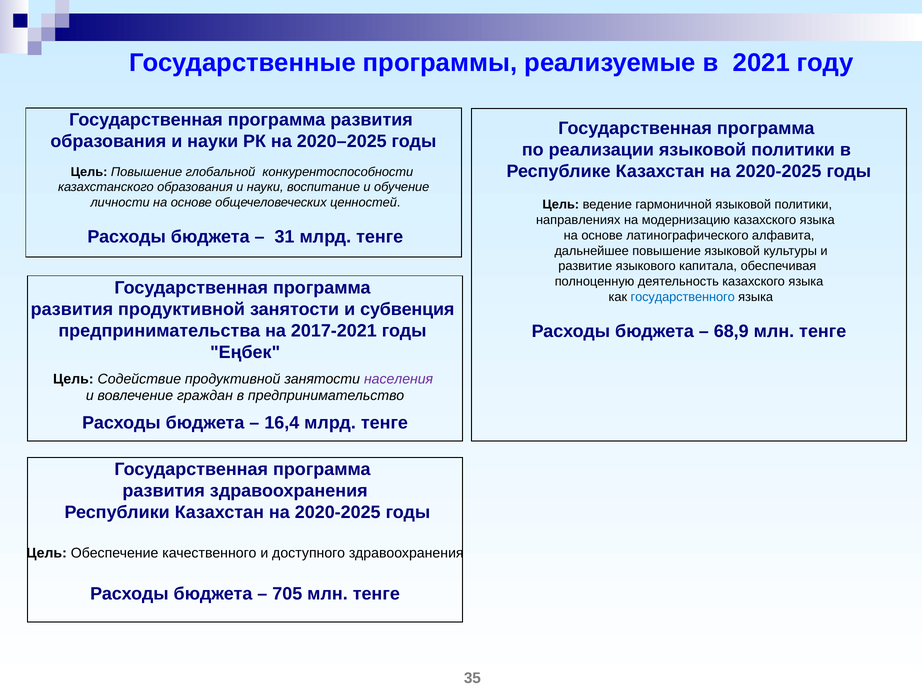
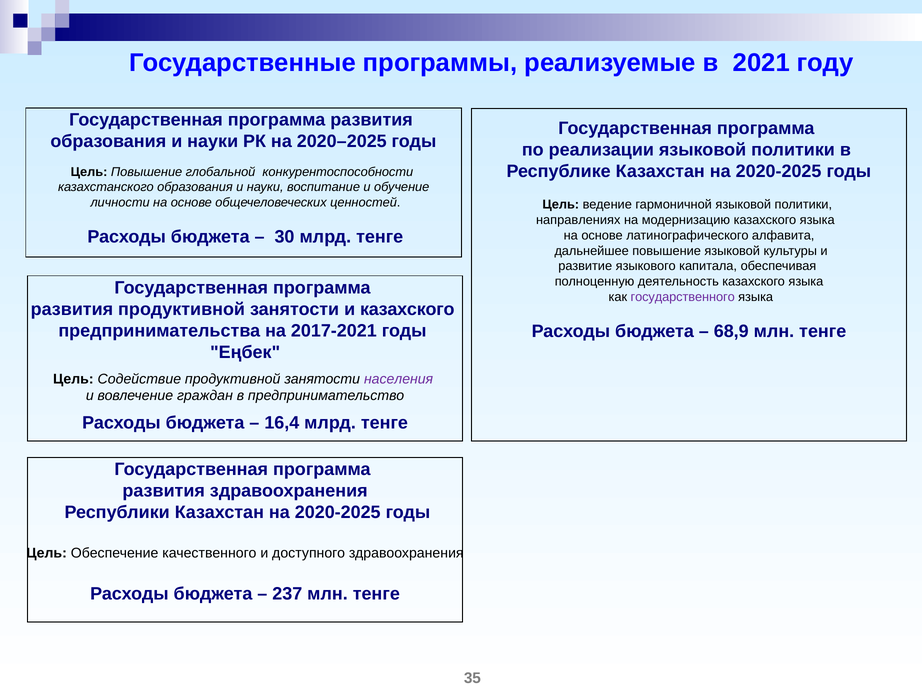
31: 31 -> 30
государственного colour: blue -> purple
и субвенция: субвенция -> казахского
705: 705 -> 237
